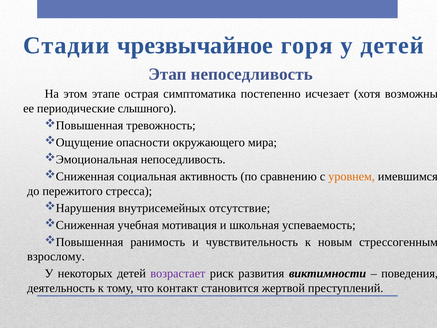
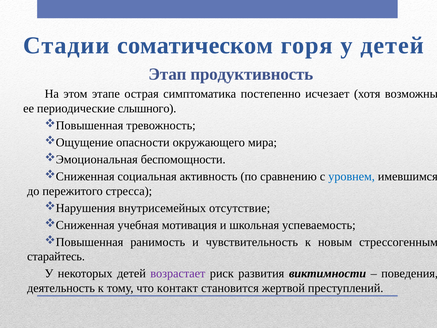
чрезвычайное: чрезвычайное -> соматическом
Этап непоседливость: непоседливость -> продуктивность
непоседливость at (183, 159): непоседливость -> беспомощности
уровнем colour: orange -> blue
взрослому: взрослому -> старайтесь
